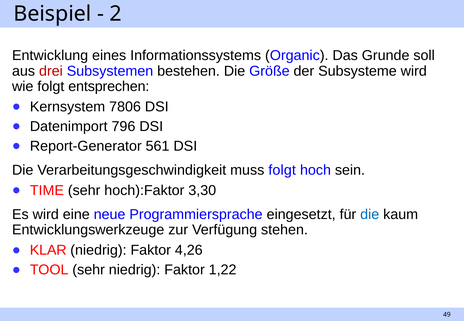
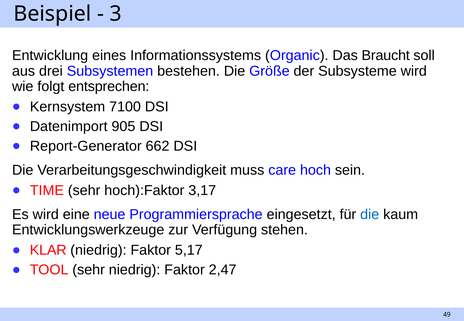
2: 2 -> 3
Grunde: Grunde -> Braucht
drei colour: red -> black
7806: 7806 -> 7100
796: 796 -> 905
561: 561 -> 662
muss folgt: folgt -> care
3,30: 3,30 -> 3,17
4,26: 4,26 -> 5,17
1,22: 1,22 -> 2,47
